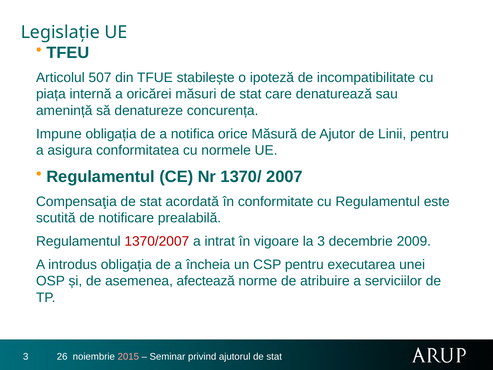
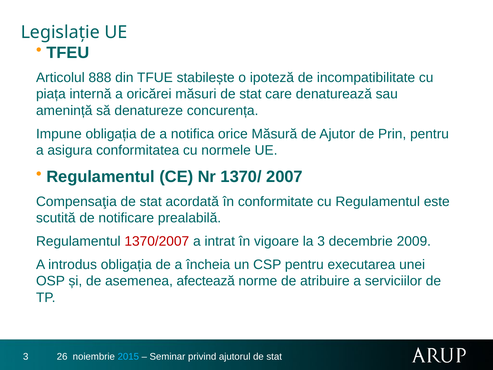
507: 507 -> 888
Linii: Linii -> Prin
2015 colour: pink -> light blue
